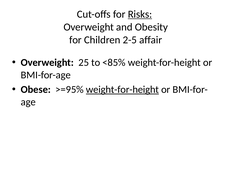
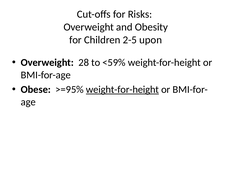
Risks underline: present -> none
affair: affair -> upon
25: 25 -> 28
<85%: <85% -> <59%
